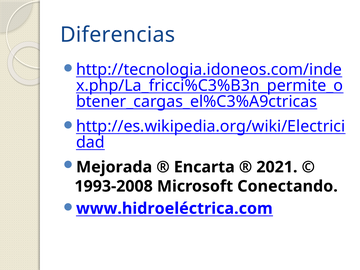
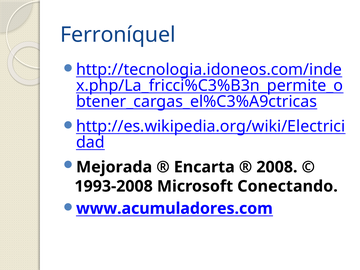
Diferencias: Diferencias -> Ferroníquel
2021: 2021 -> 2008
www.hidroeléctrica.com: www.hidroeléctrica.com -> www.acumuladores.com
